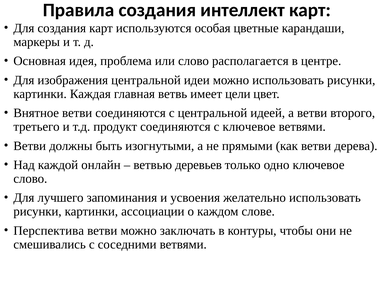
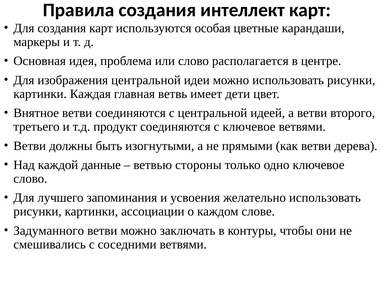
цели: цели -> дети
онлайн: онлайн -> данные
деревьев: деревьев -> стороны
Перспектива: Перспектива -> Задуманного
